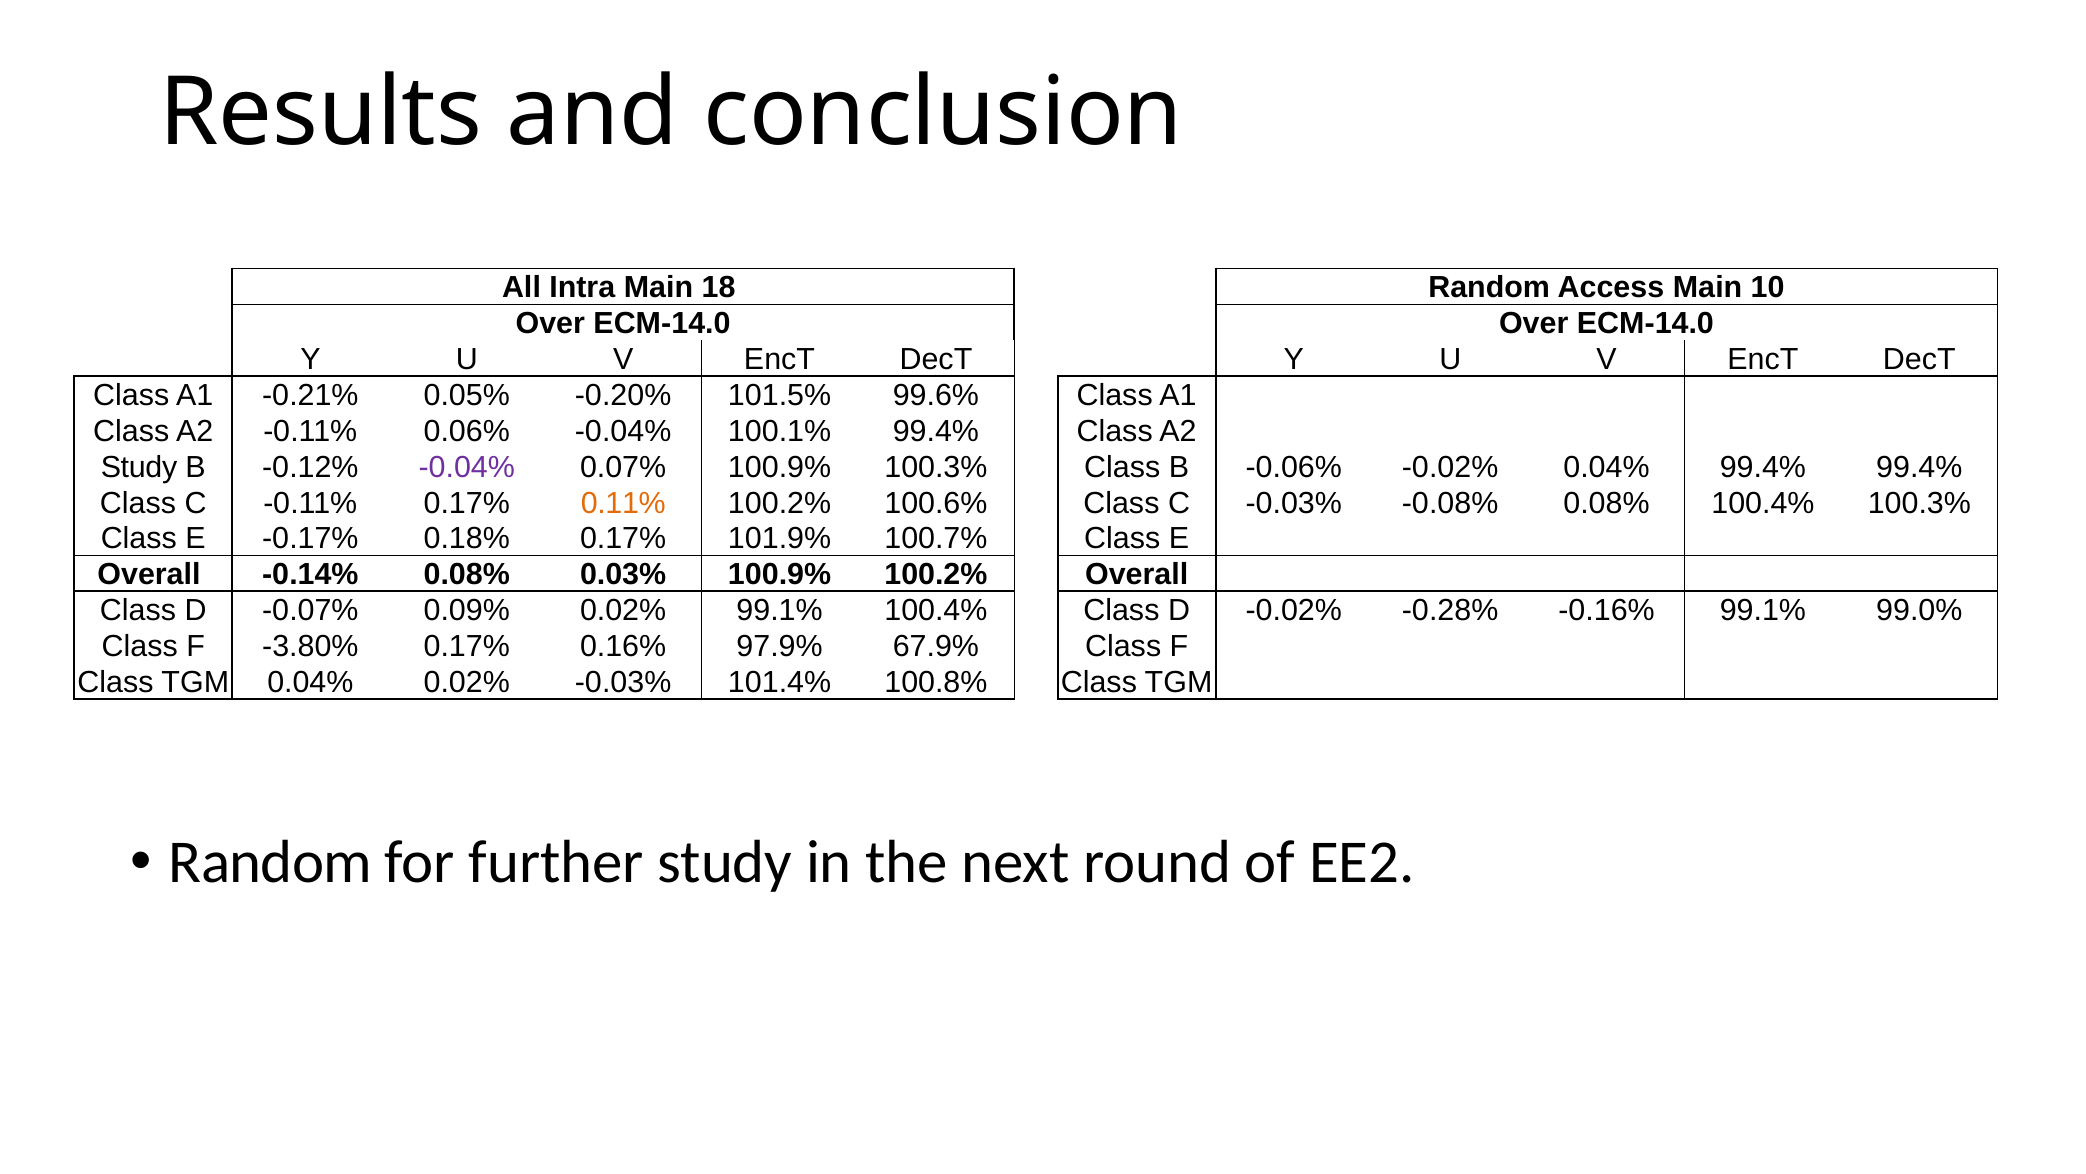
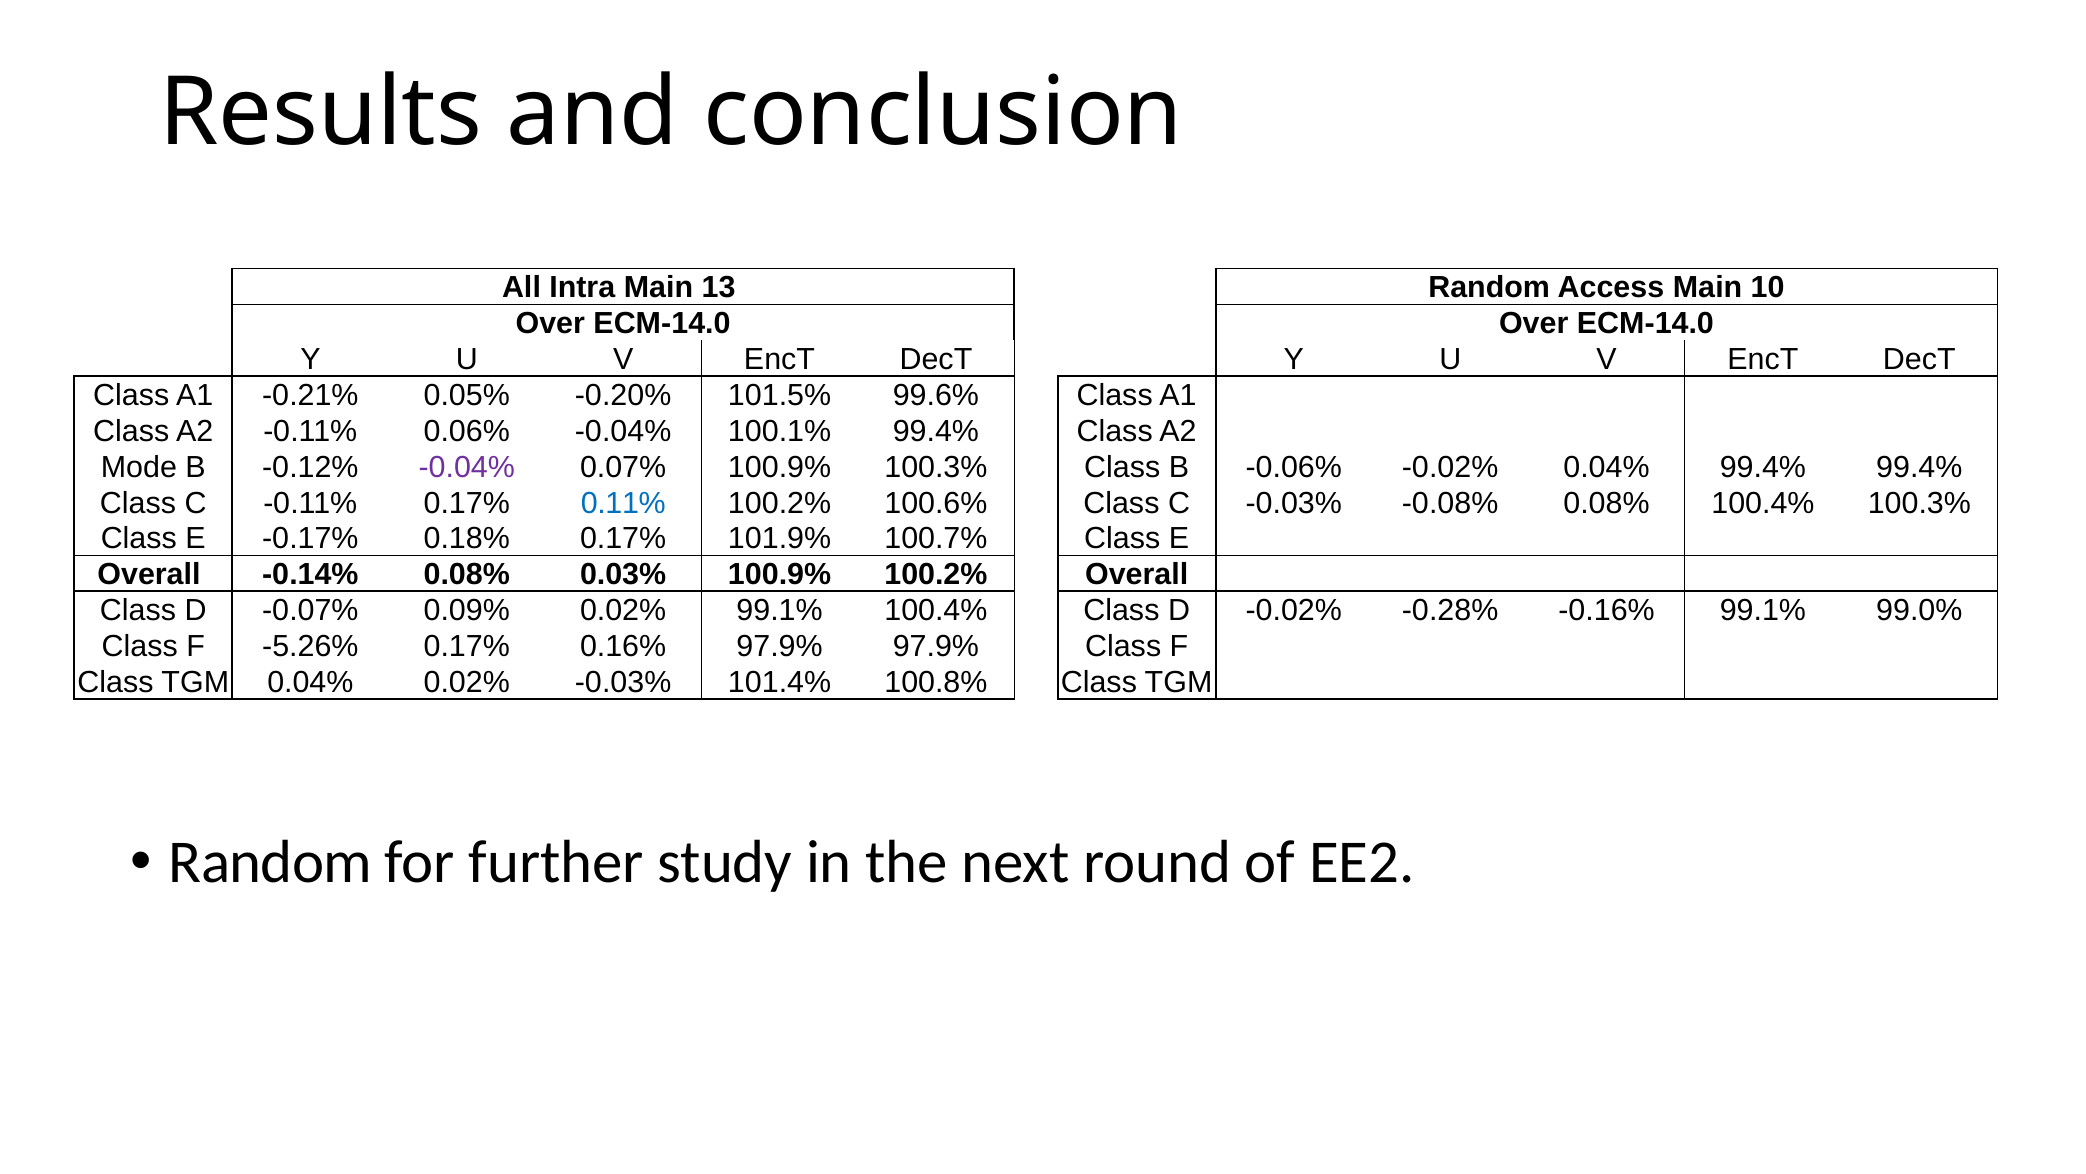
18: 18 -> 13
Study at (139, 467): Study -> Mode
0.11% colour: orange -> blue
-3.80%: -3.80% -> -5.26%
97.9% 67.9%: 67.9% -> 97.9%
